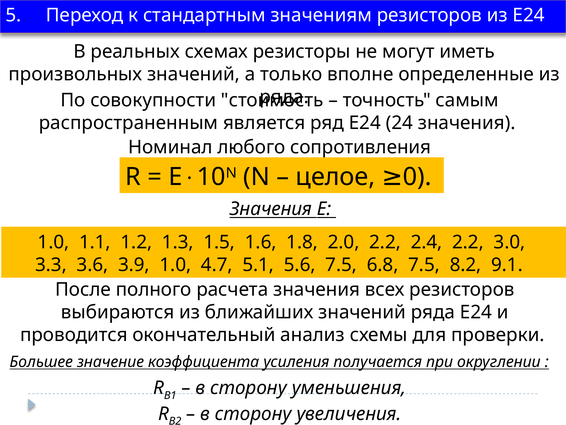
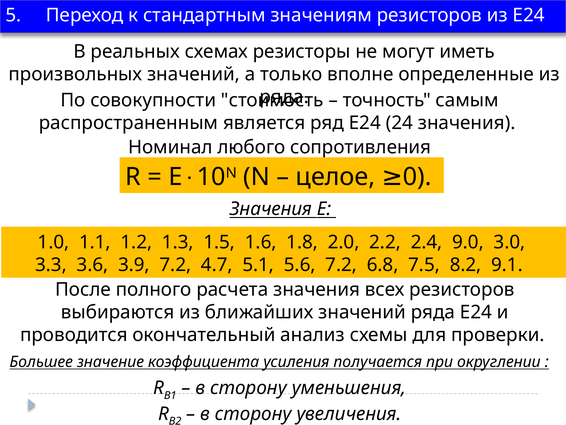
2.4 2.2: 2.2 -> 9.0
3.9 1.0: 1.0 -> 7.2
5.6 7.5: 7.5 -> 7.2
